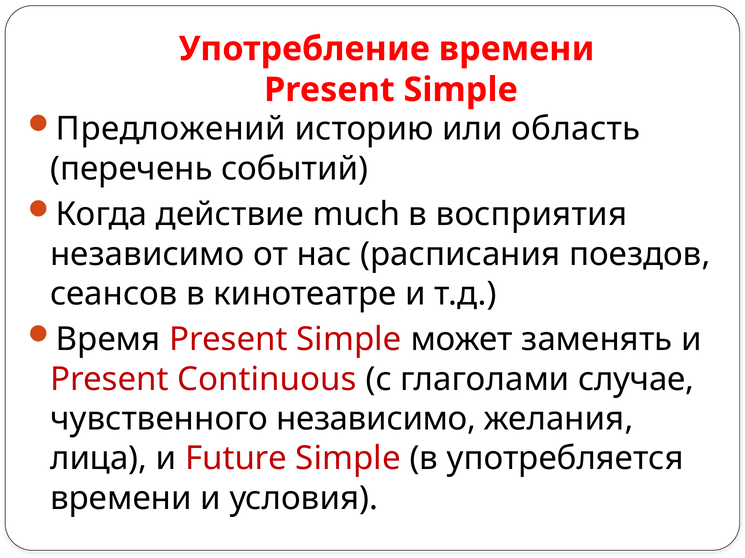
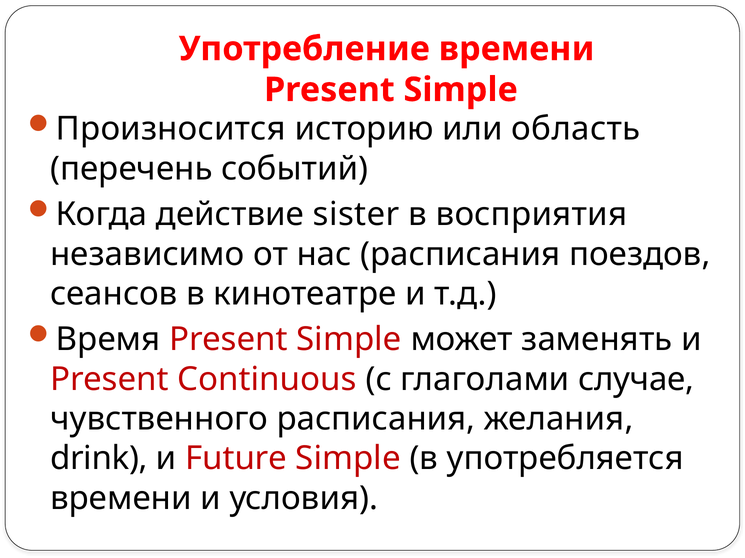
Предложений: Предложений -> Произносится
much: much -> sister
чувственного независимо: независимо -> расписания
лица: лица -> drink
